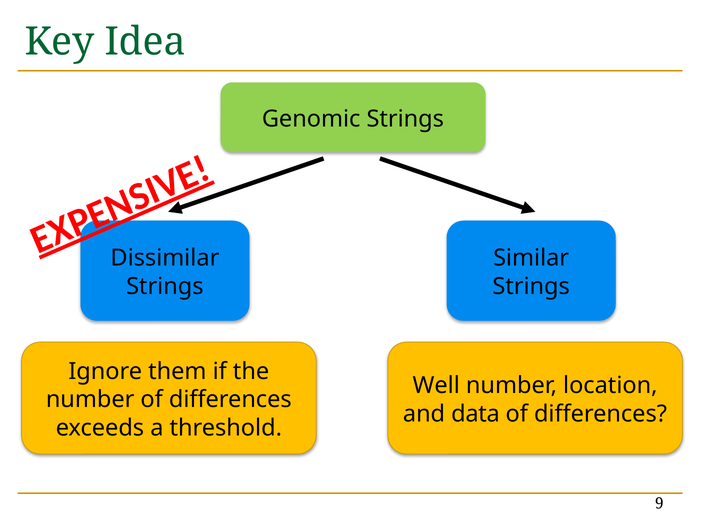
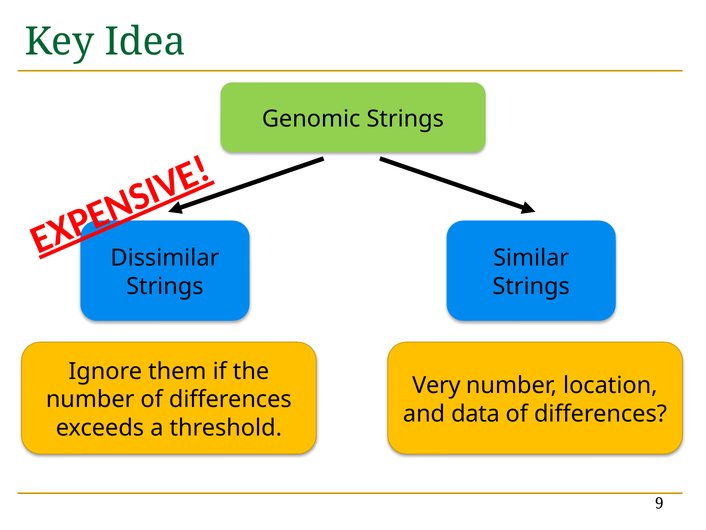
Well: Well -> Very
